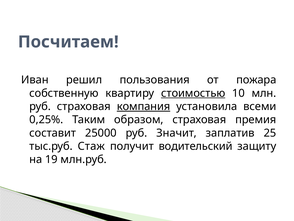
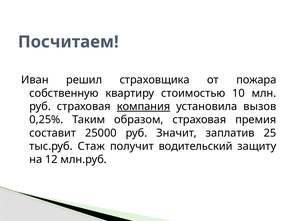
пользования: пользования -> страховщика
стоимостью underline: present -> none
всеми: всеми -> вызов
19: 19 -> 12
